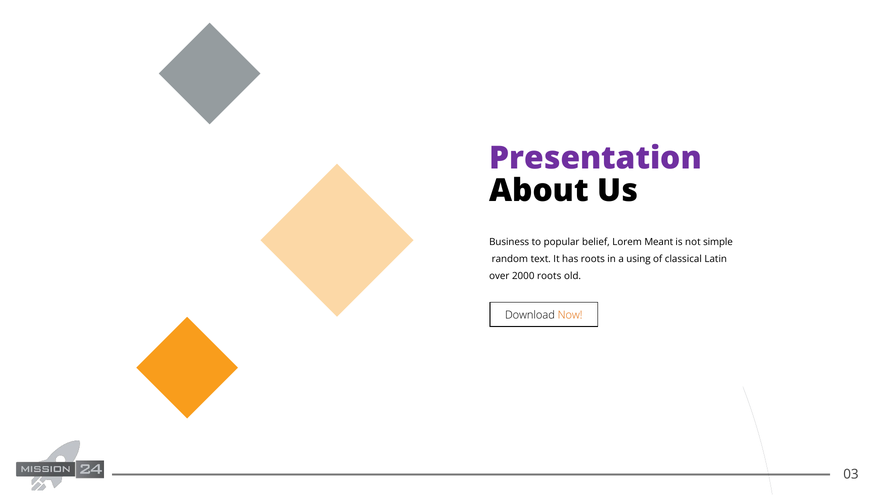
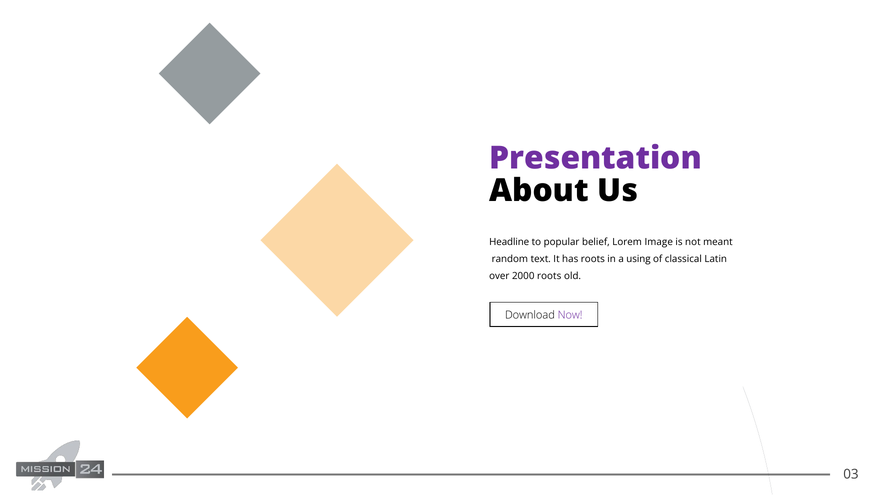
Business: Business -> Headline
Meant: Meant -> Image
simple: simple -> meant
Now colour: orange -> purple
